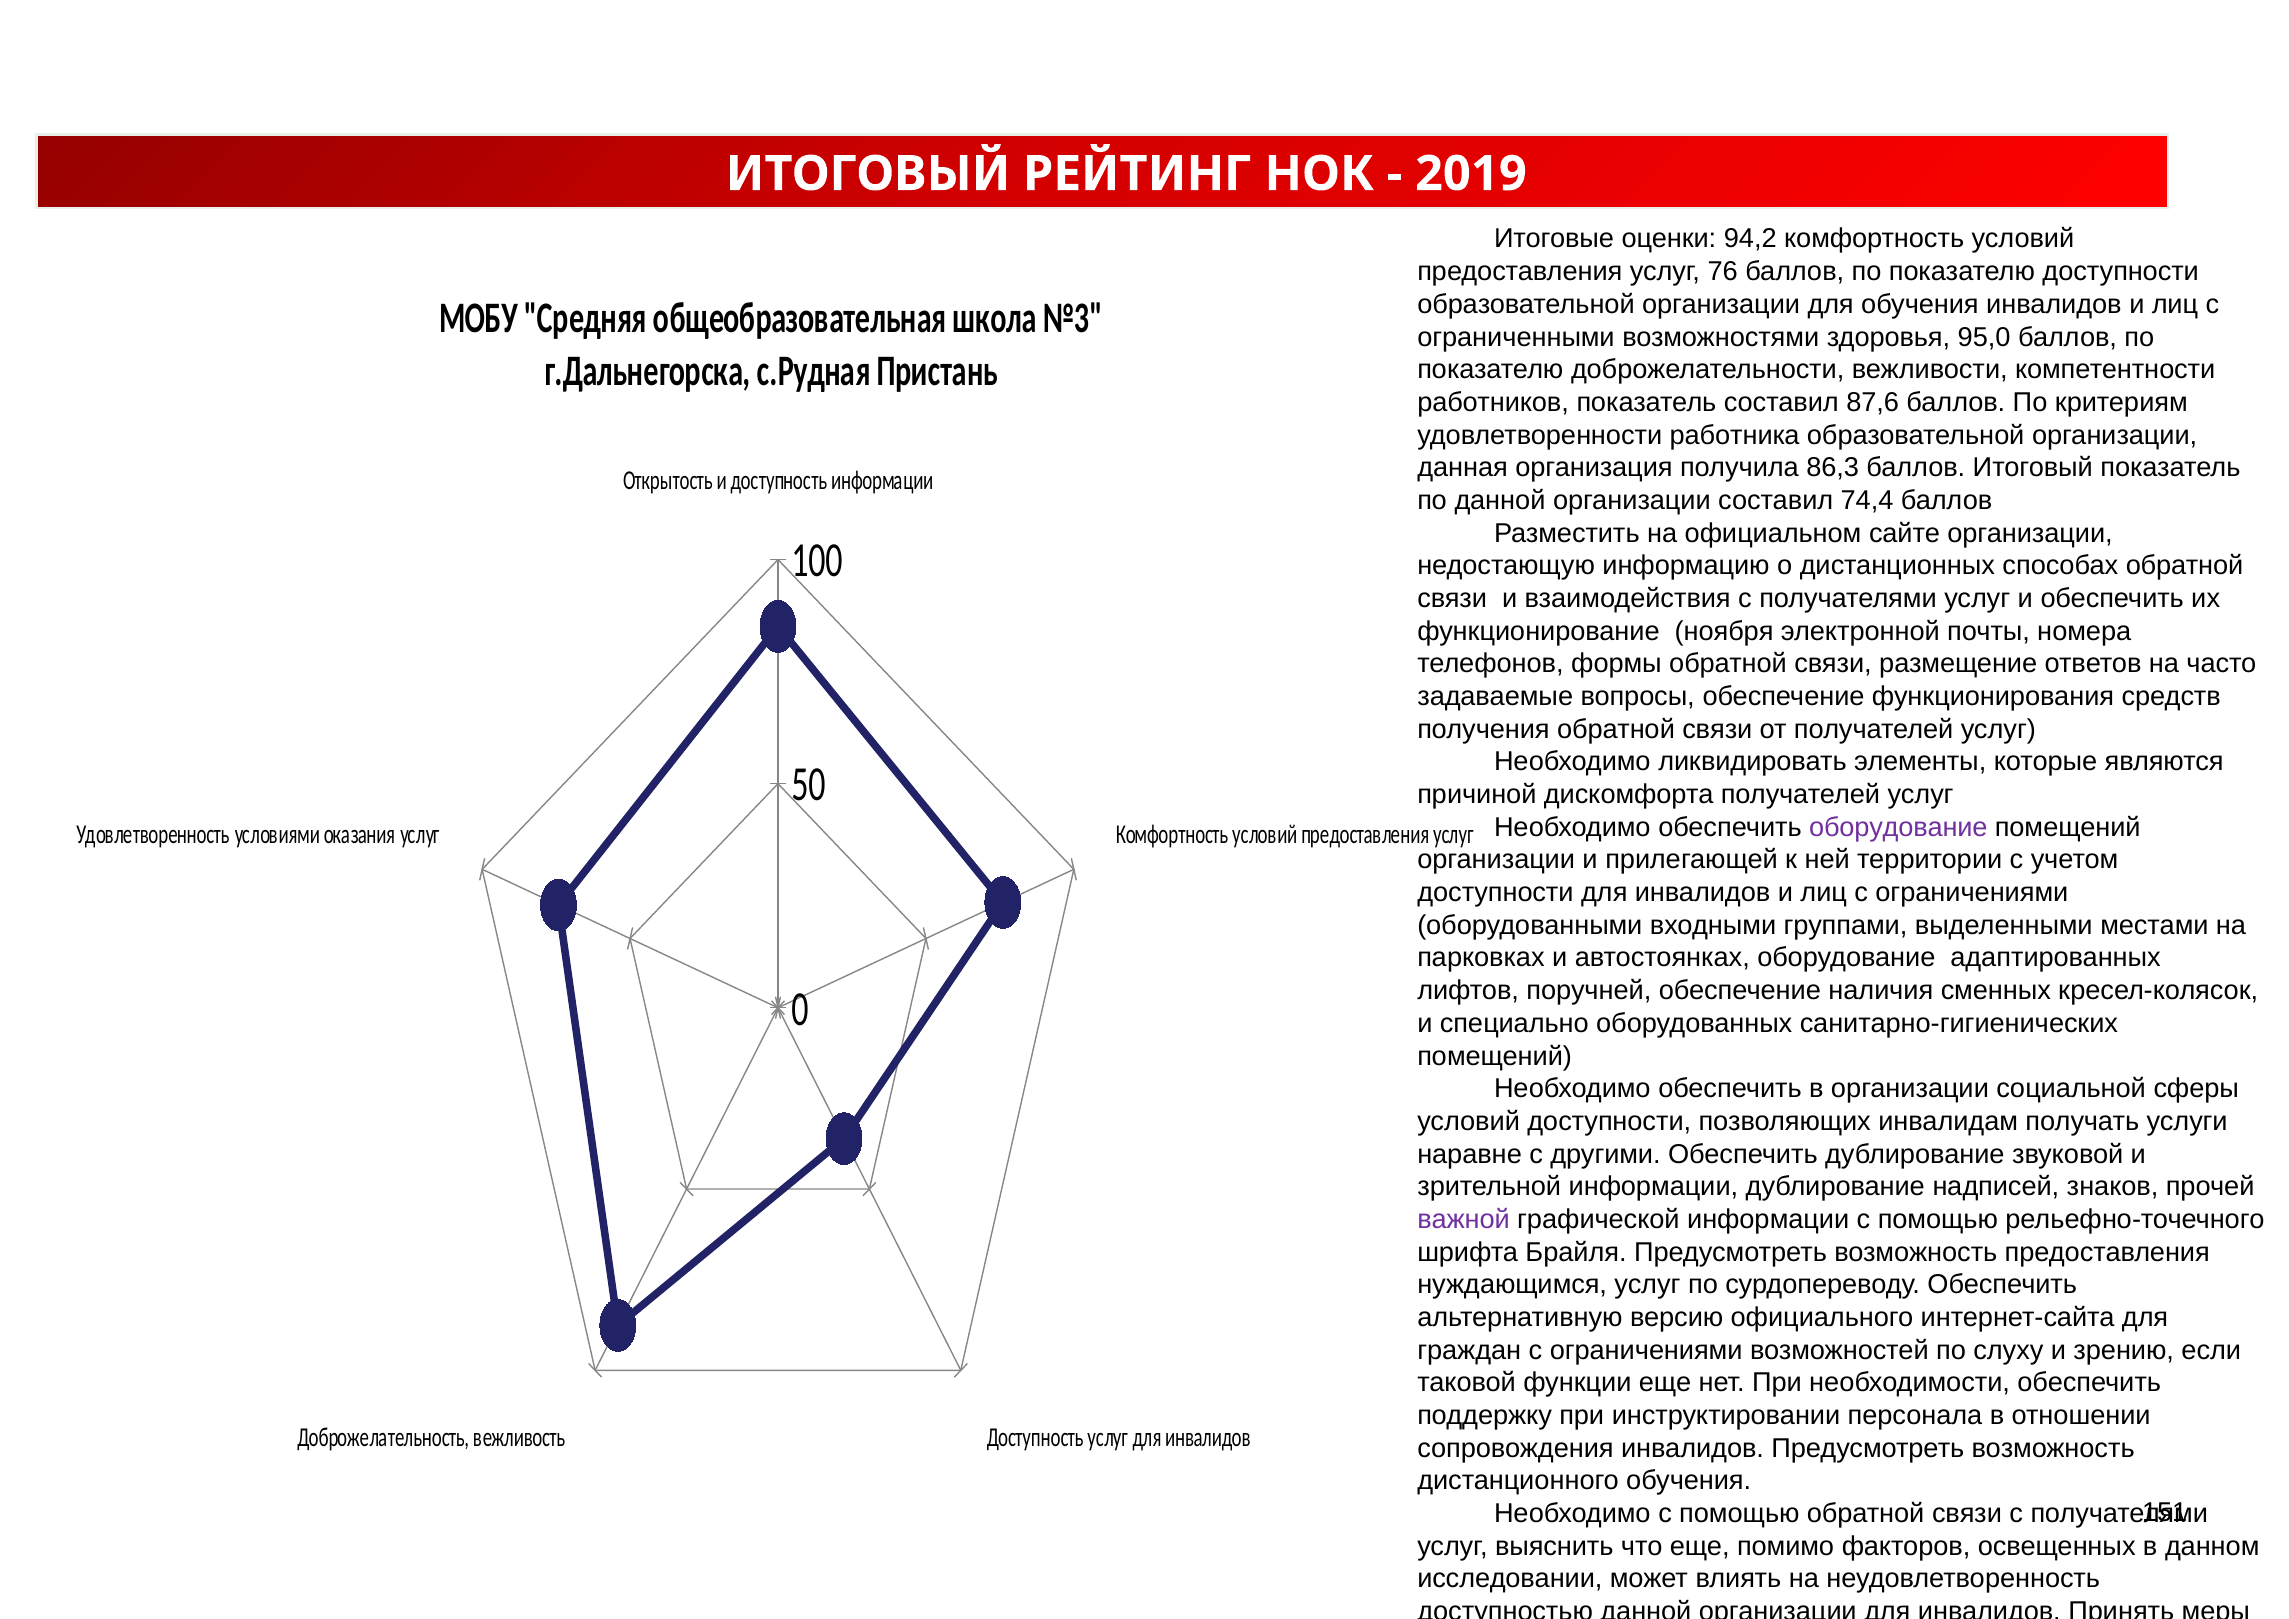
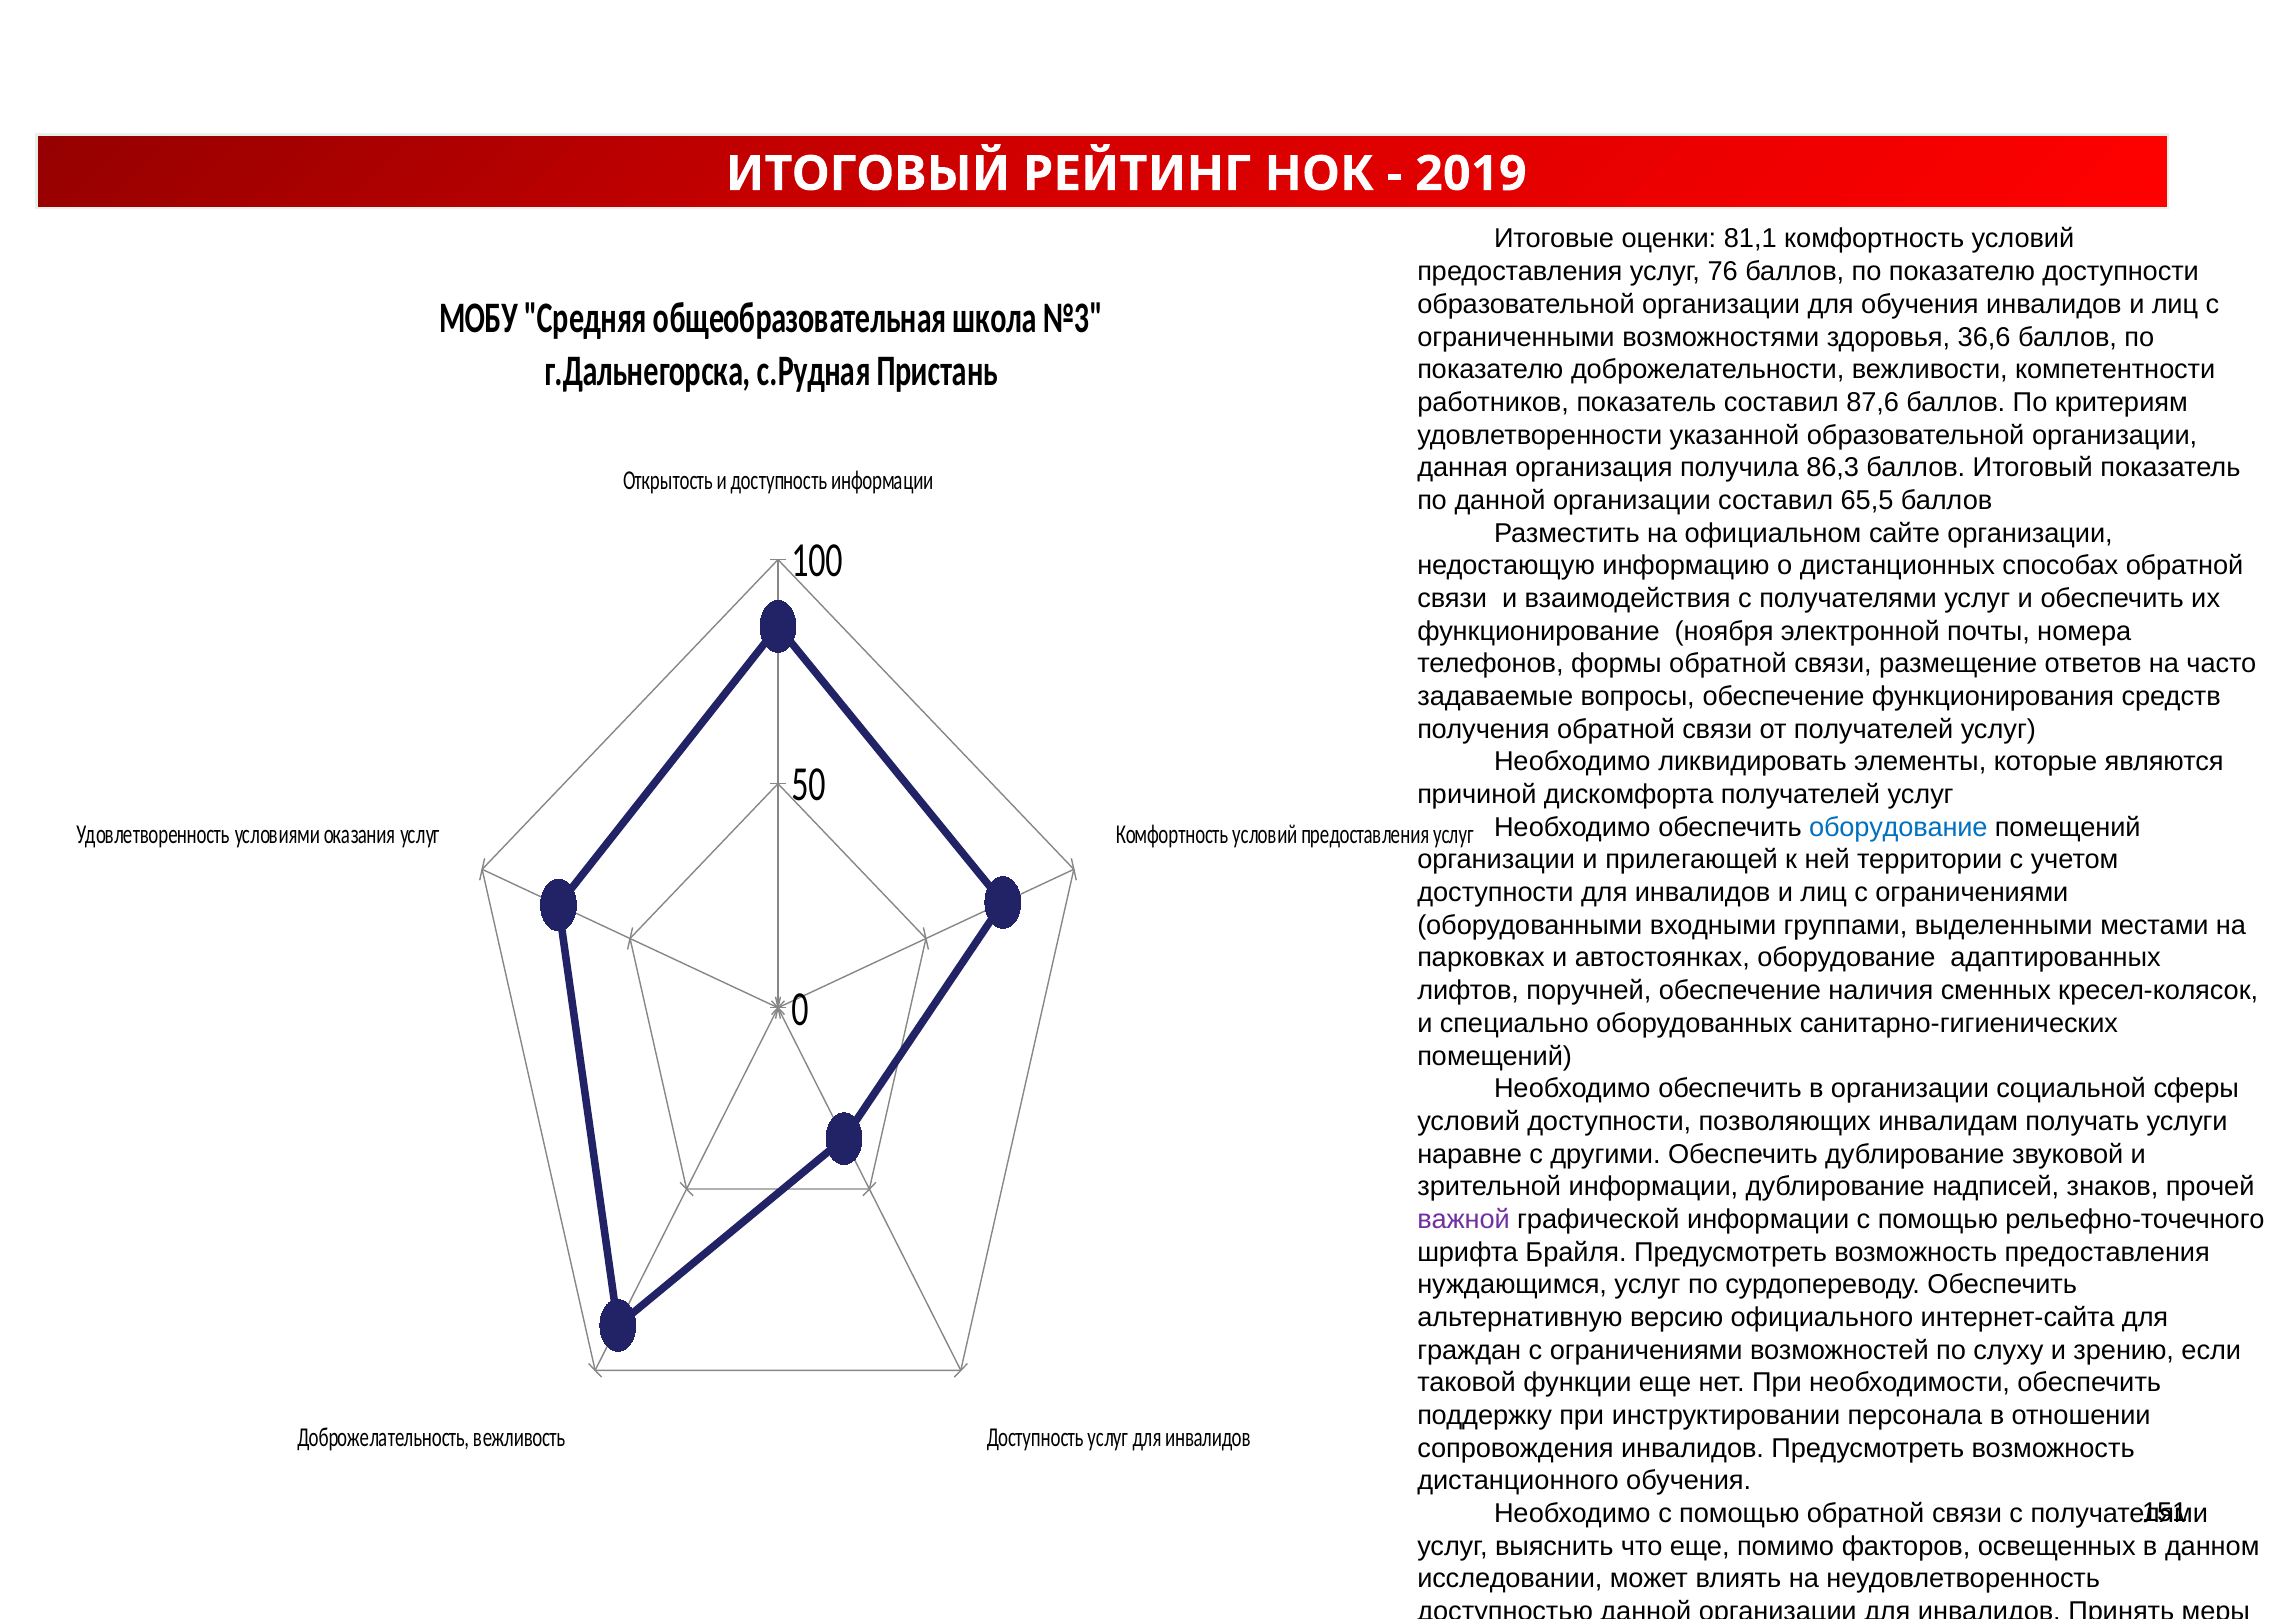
94,2: 94,2 -> 81,1
95,0: 95,0 -> 36,6
работника: работника -> указанной
74,4: 74,4 -> 65,5
оборудование at (1898, 827) colour: purple -> blue
